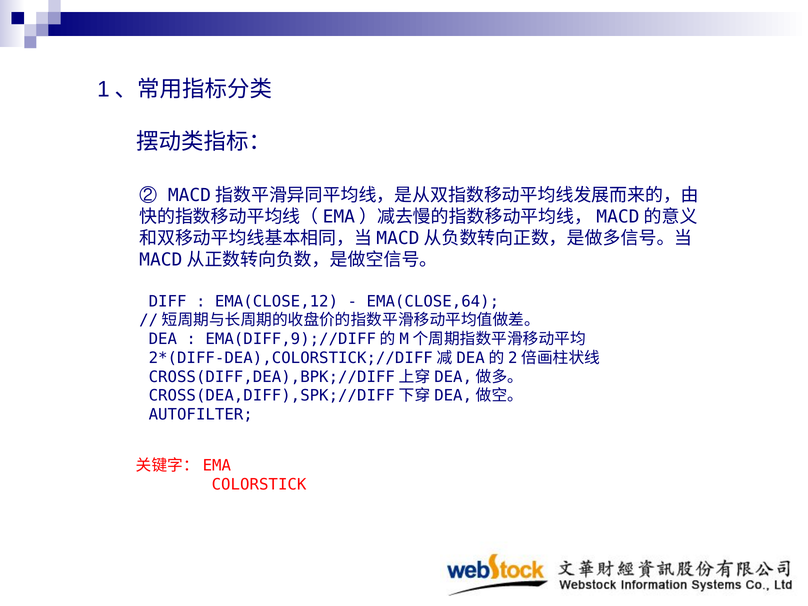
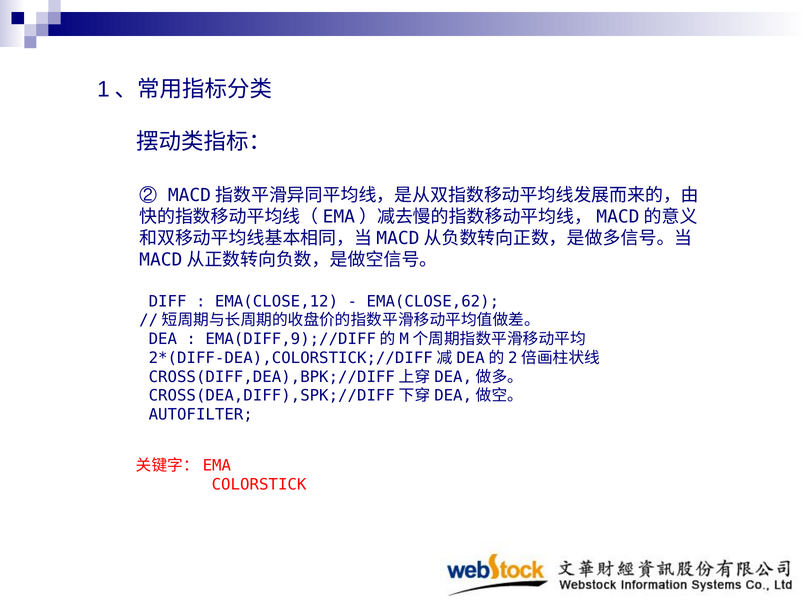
EMA(CLOSE,64: EMA(CLOSE,64 -> EMA(CLOSE,62
